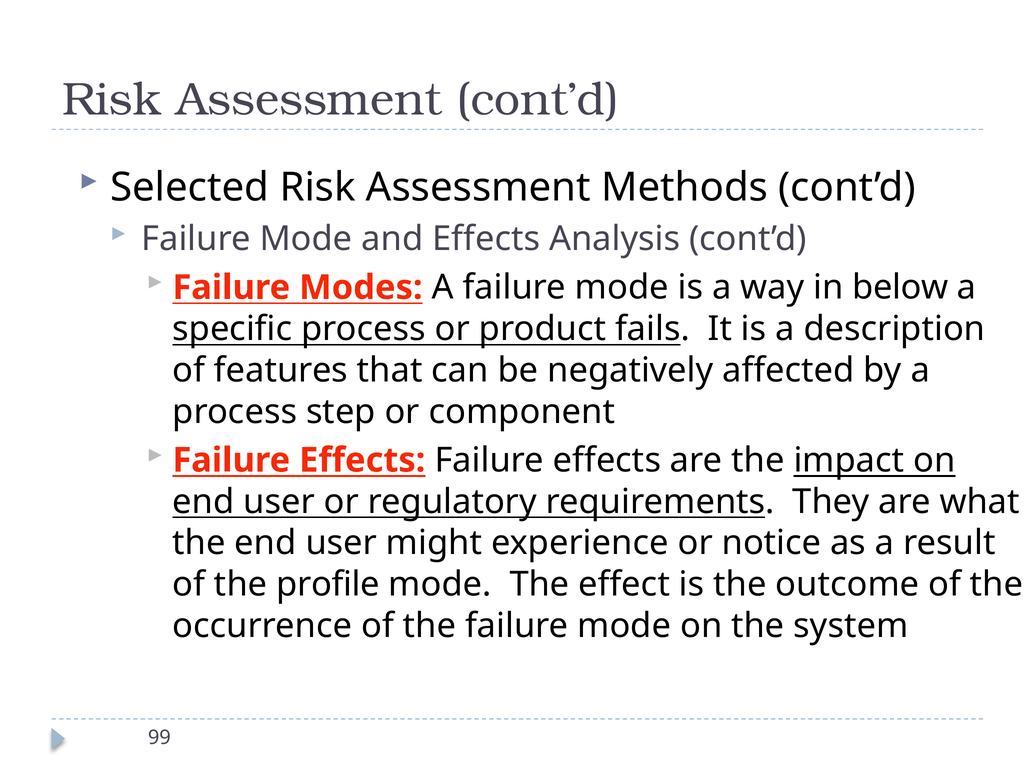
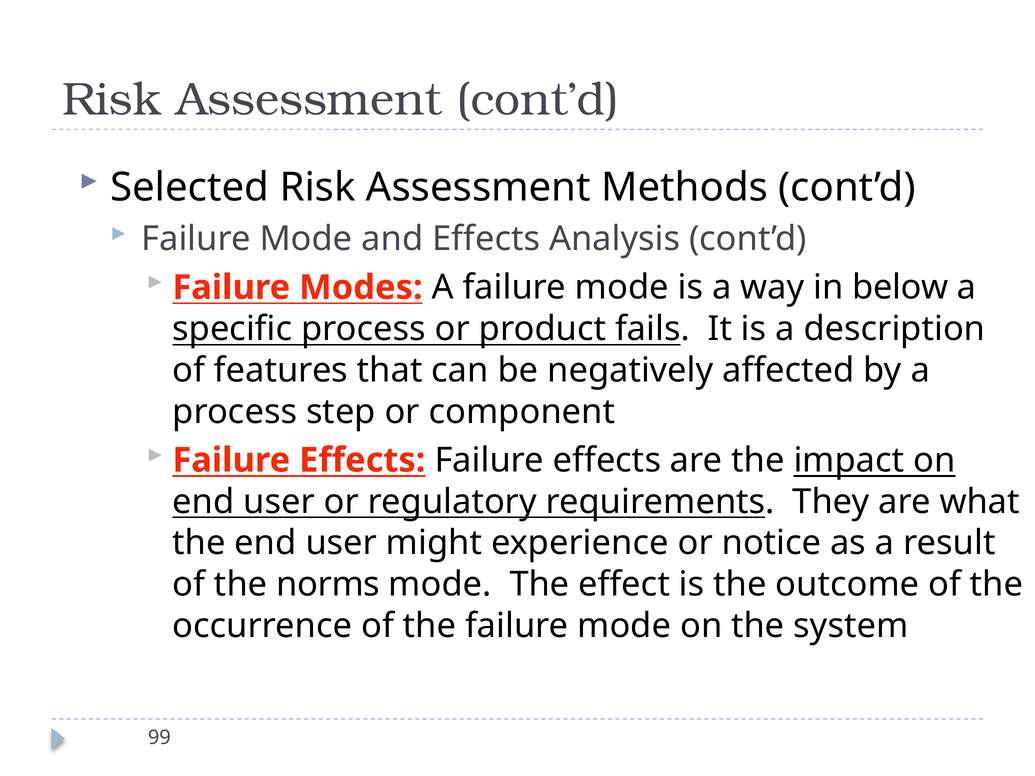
profile: profile -> norms
